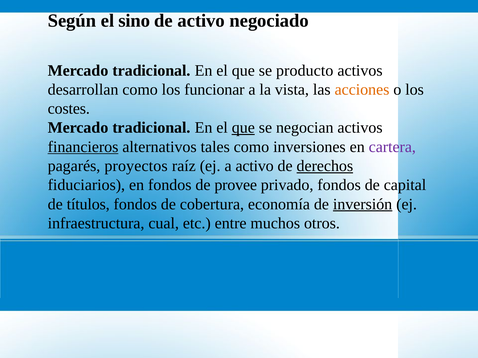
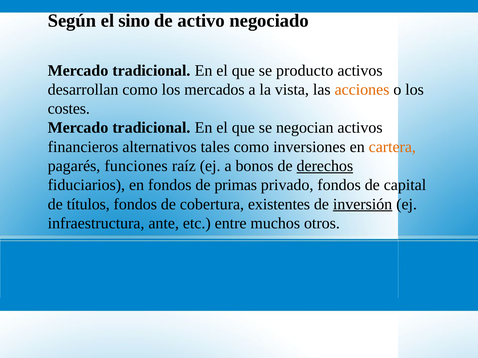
funcionar: funcionar -> mercados
que at (243, 128) underline: present -> none
financieros underline: present -> none
cartera colour: purple -> orange
proyectos: proyectos -> funciones
a activo: activo -> bonos
provee: provee -> primas
economía: economía -> existentes
cual: cual -> ante
